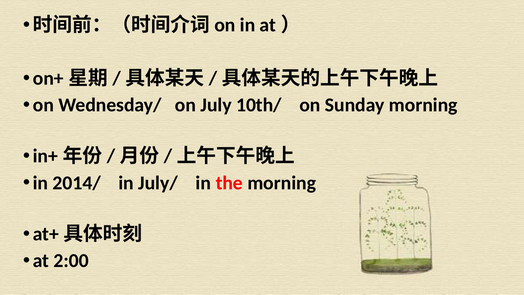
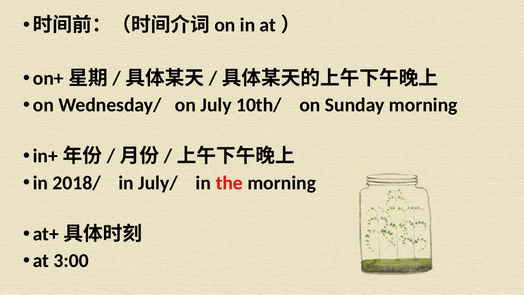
2014/: 2014/ -> 2018/
2:00: 2:00 -> 3:00
